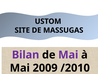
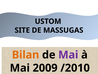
Bilan colour: purple -> orange
